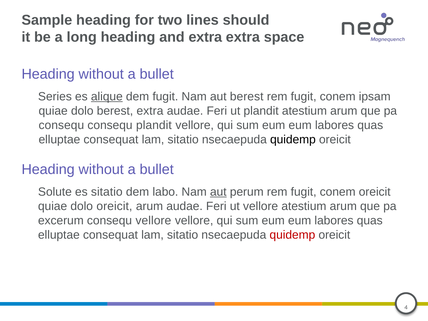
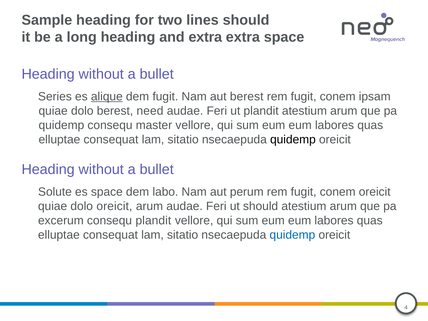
berest extra: extra -> need
consequ at (61, 125): consequ -> quidemp
consequ plandit: plandit -> master
es sitatio: sitatio -> space
aut at (218, 192) underline: present -> none
ut vellore: vellore -> should
consequ vellore: vellore -> plandit
quidemp at (292, 235) colour: red -> blue
